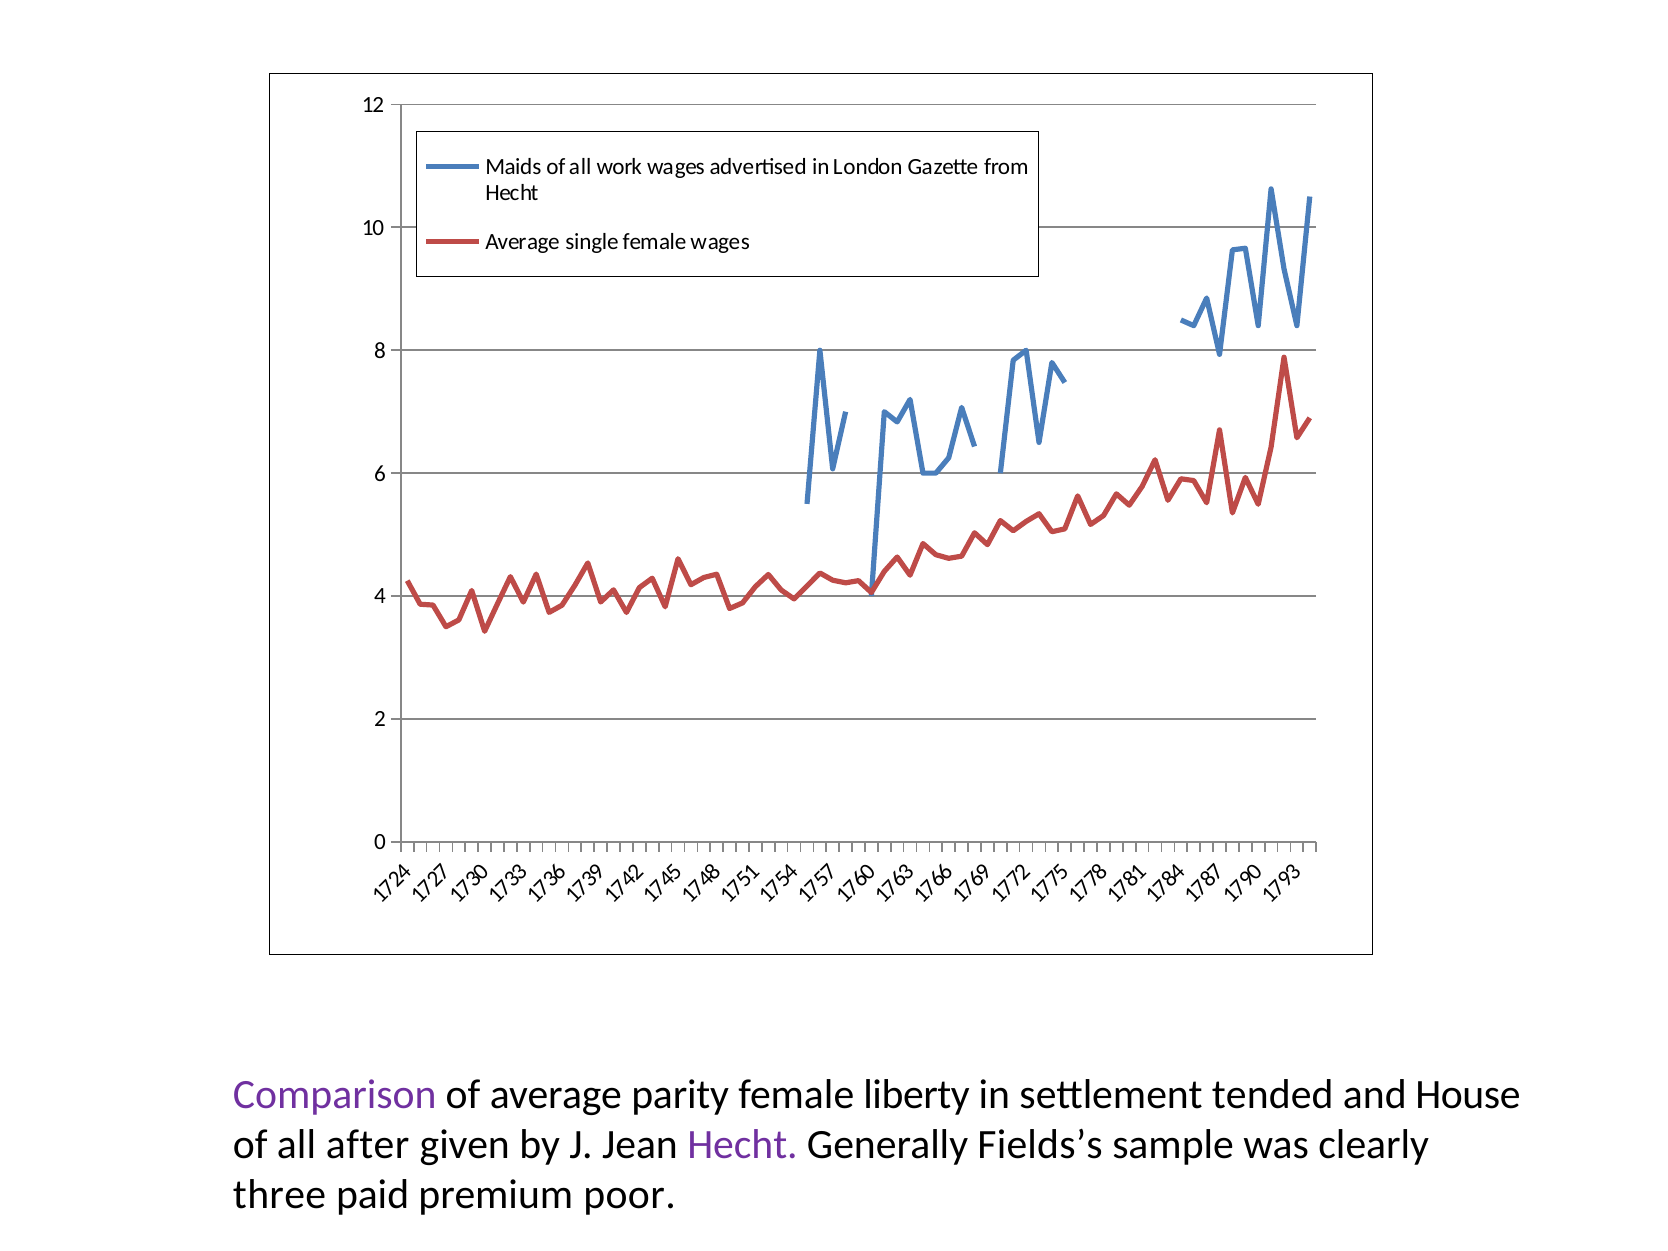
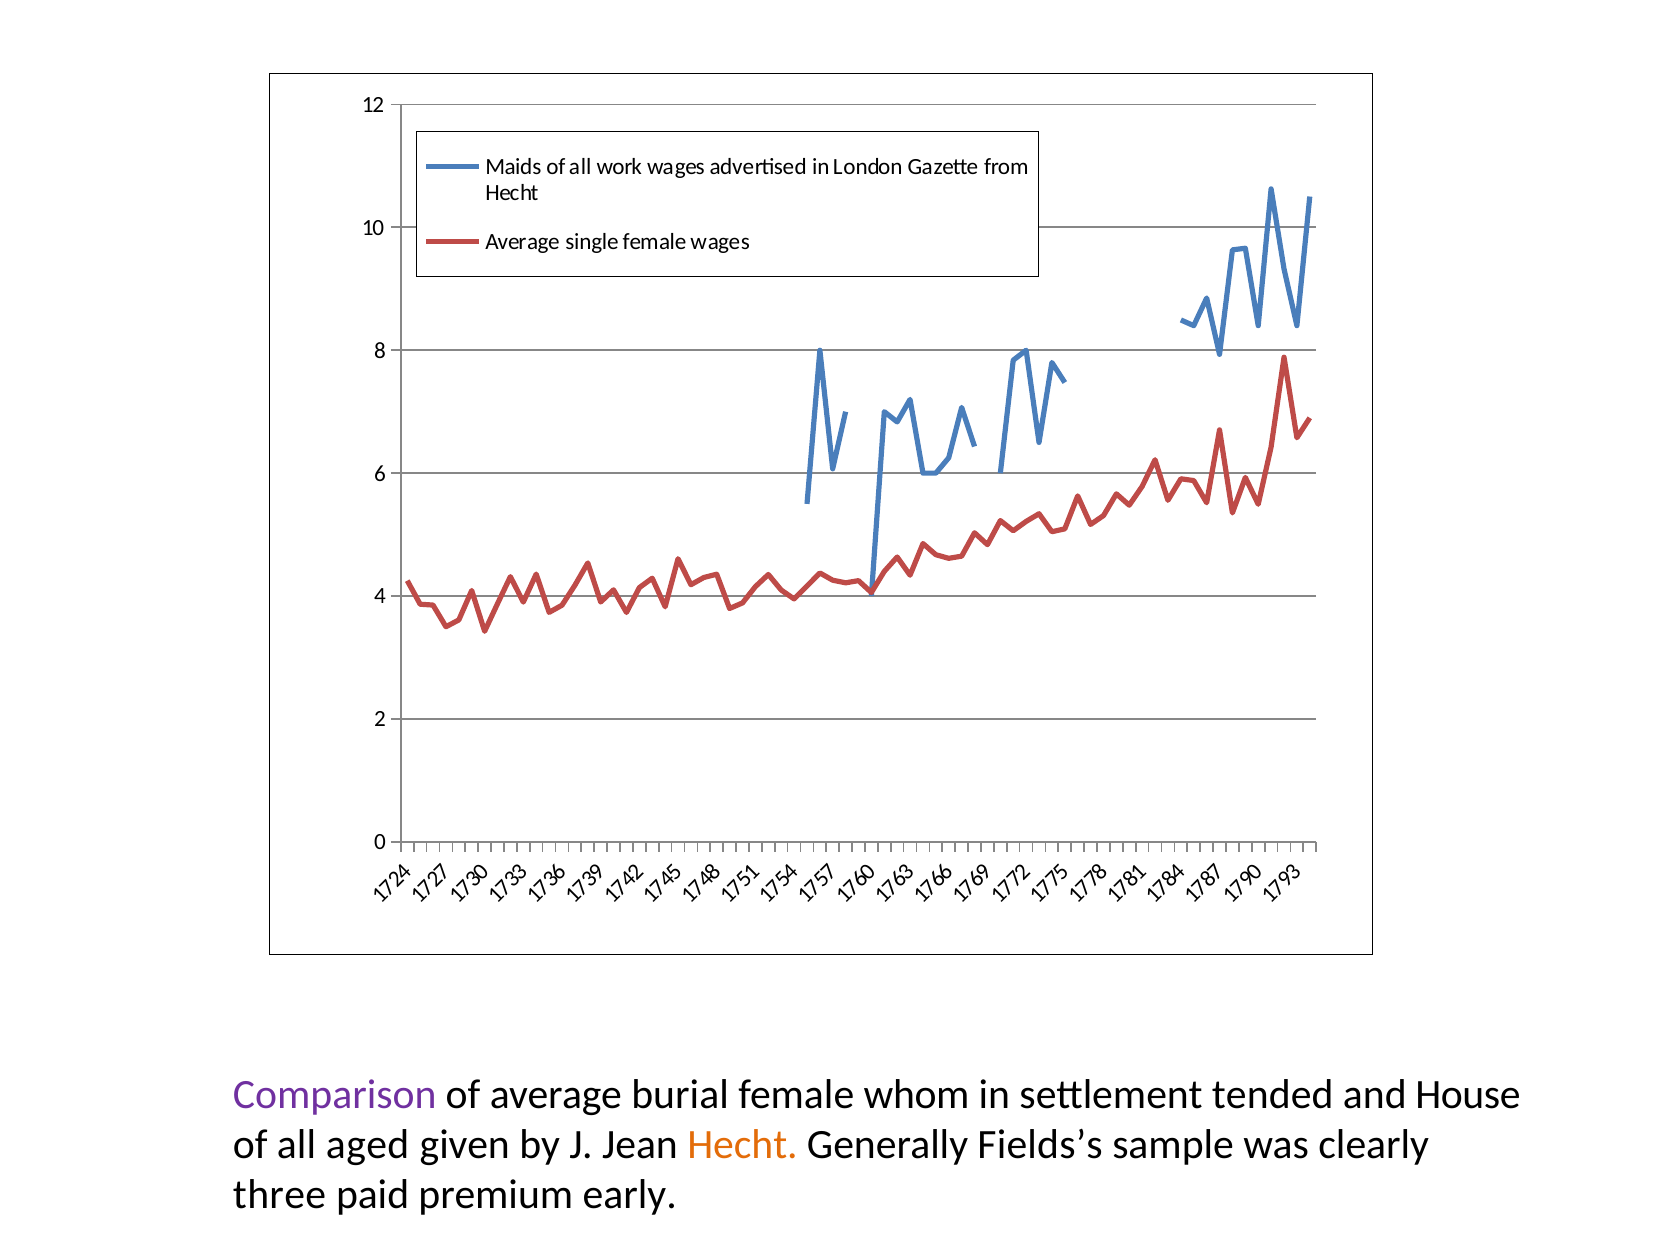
parity: parity -> burial
liberty: liberty -> whom
after: after -> aged
Hecht at (742, 1145) colour: purple -> orange
poor: poor -> early
